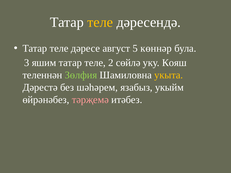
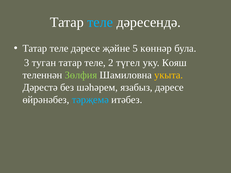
теле at (100, 22) colour: yellow -> light blue
август: август -> җәйне
яшим: яшим -> туган
сөйлә: сөйлә -> түгел
язабыз укыйм: укыйм -> дәресе
тәрҗемә colour: pink -> light blue
